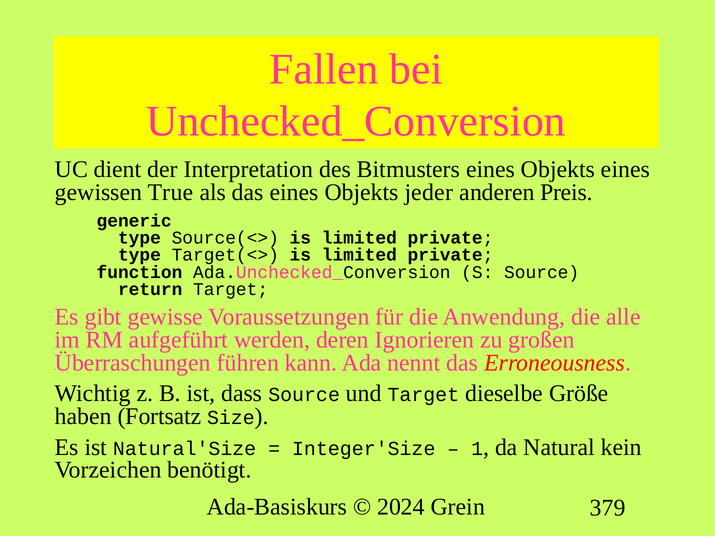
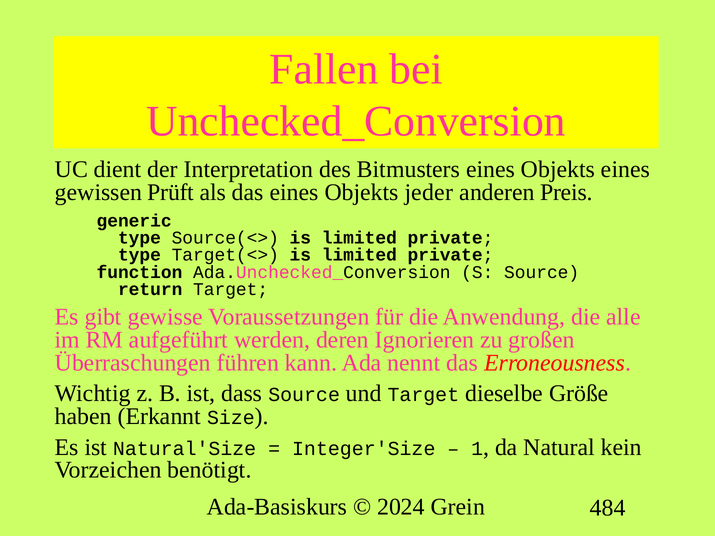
True: True -> Prüft
Fortsatz: Fortsatz -> Erkannt
379: 379 -> 484
